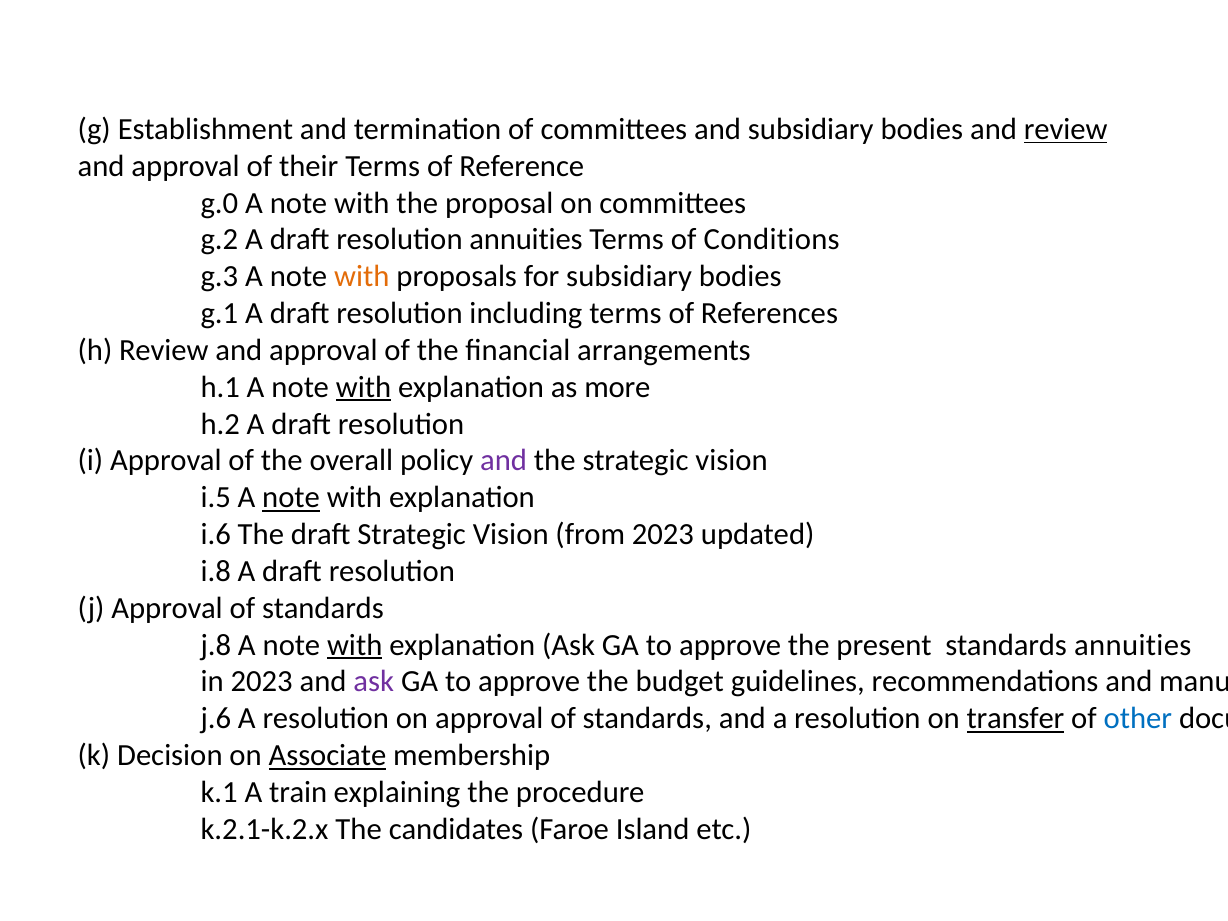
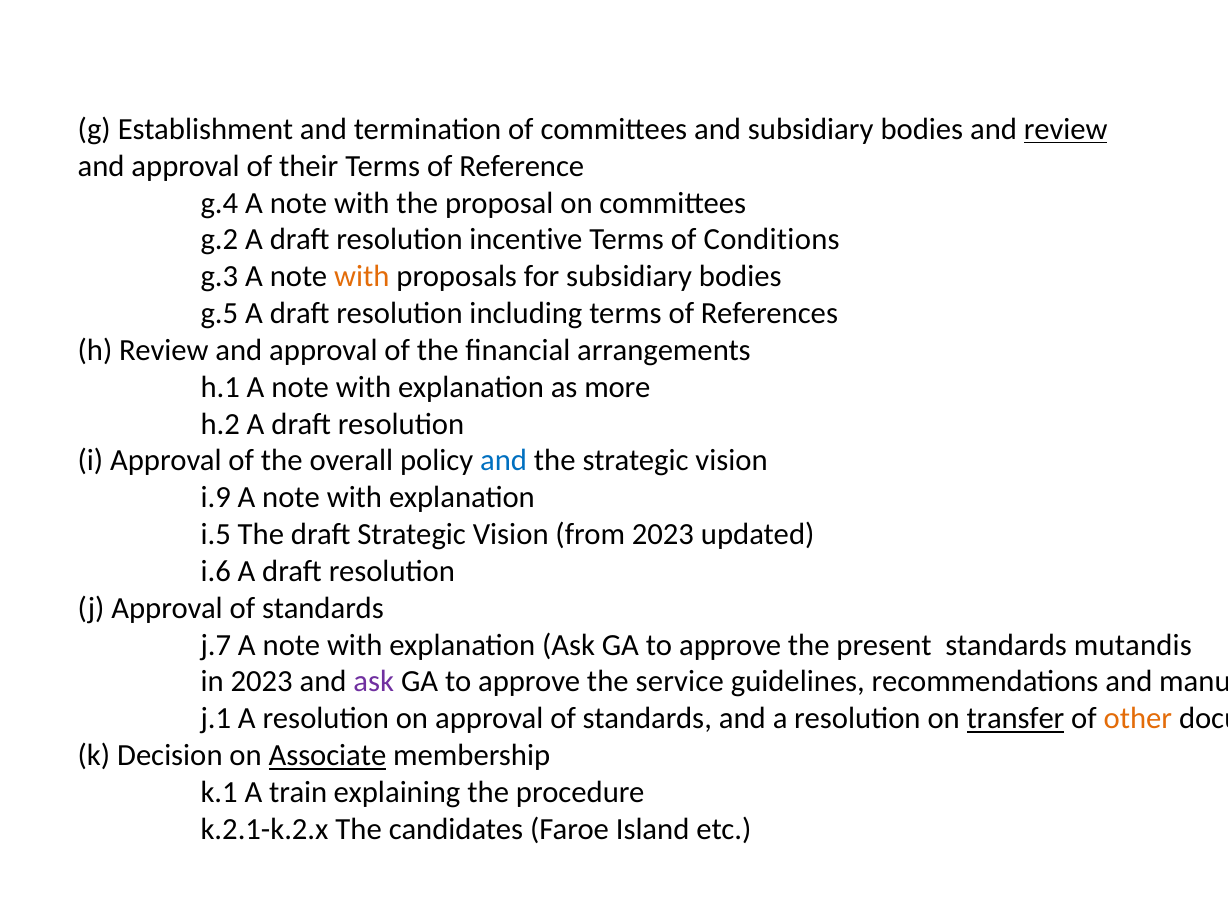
g.0: g.0 -> g.4
resolution annuities: annuities -> incentive
g.1: g.1 -> g.5
with at (364, 387) underline: present -> none
and at (504, 461) colour: purple -> blue
i.5: i.5 -> i.9
note at (291, 498) underline: present -> none
i.6: i.6 -> i.5
i.8: i.8 -> i.6
j.8: j.8 -> j.7
with at (355, 645) underline: present -> none
standards annuities: annuities -> mutandis
budget: budget -> service
j.6: j.6 -> j.1
other colour: blue -> orange
